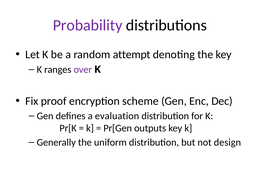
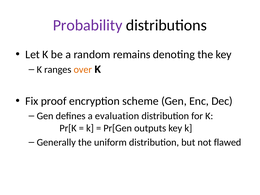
attempt: attempt -> remains
over colour: purple -> orange
design: design -> flawed
